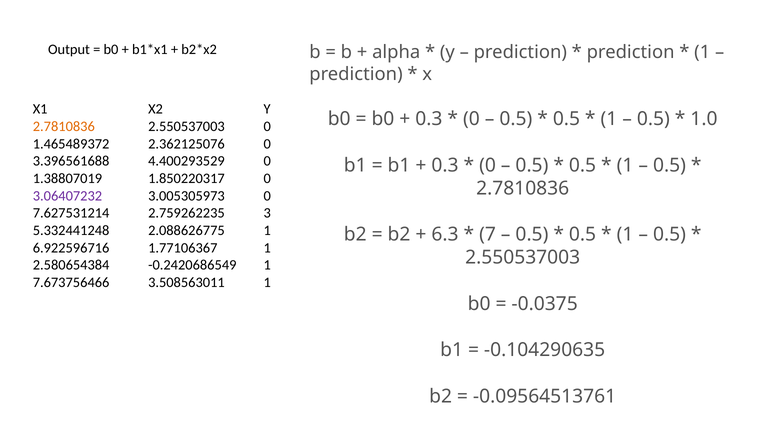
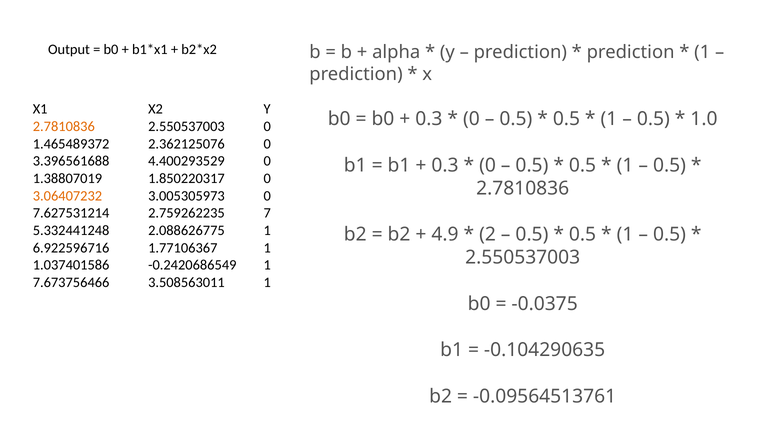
3.06407232 colour: purple -> orange
3: 3 -> 7
6.3: 6.3 -> 4.9
7: 7 -> 2
2.580654384: 2.580654384 -> 1.037401586
